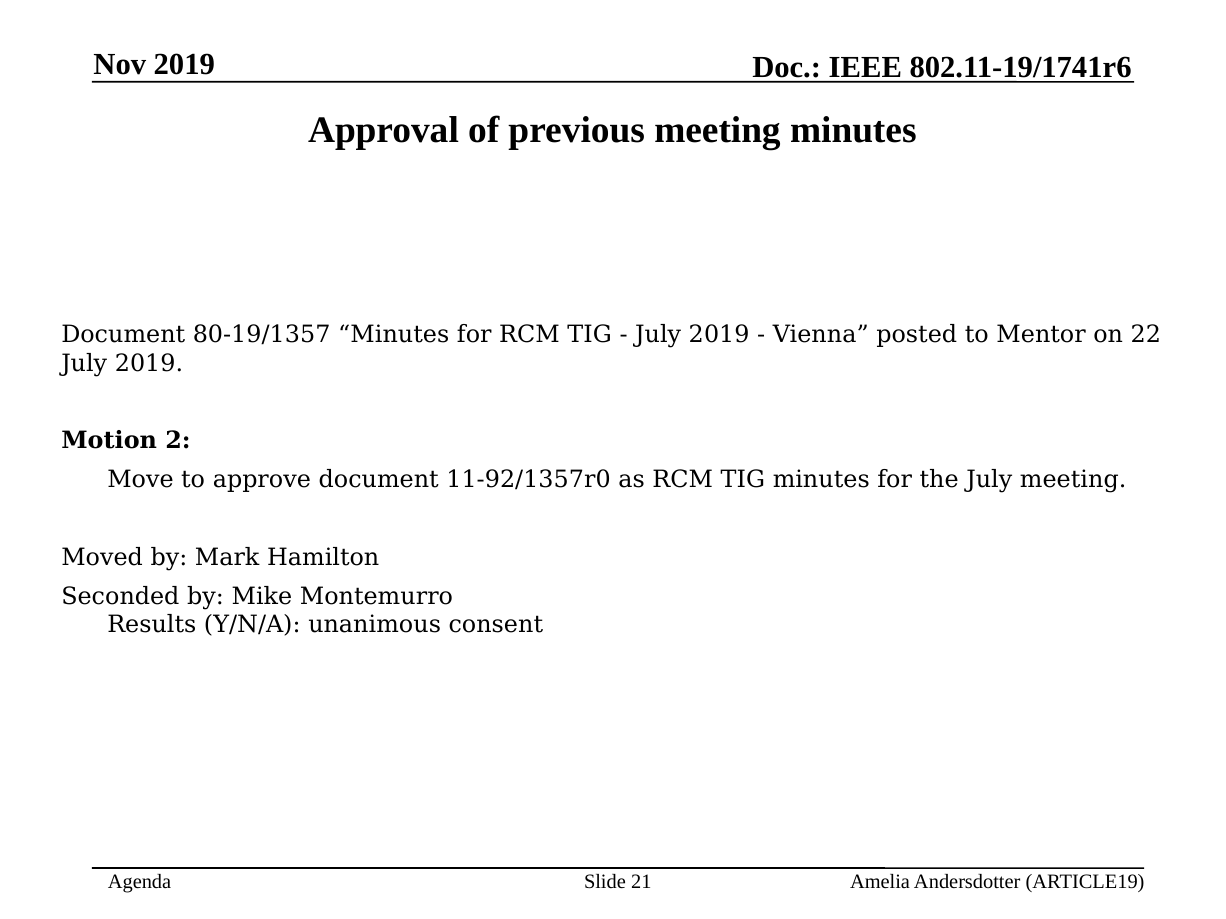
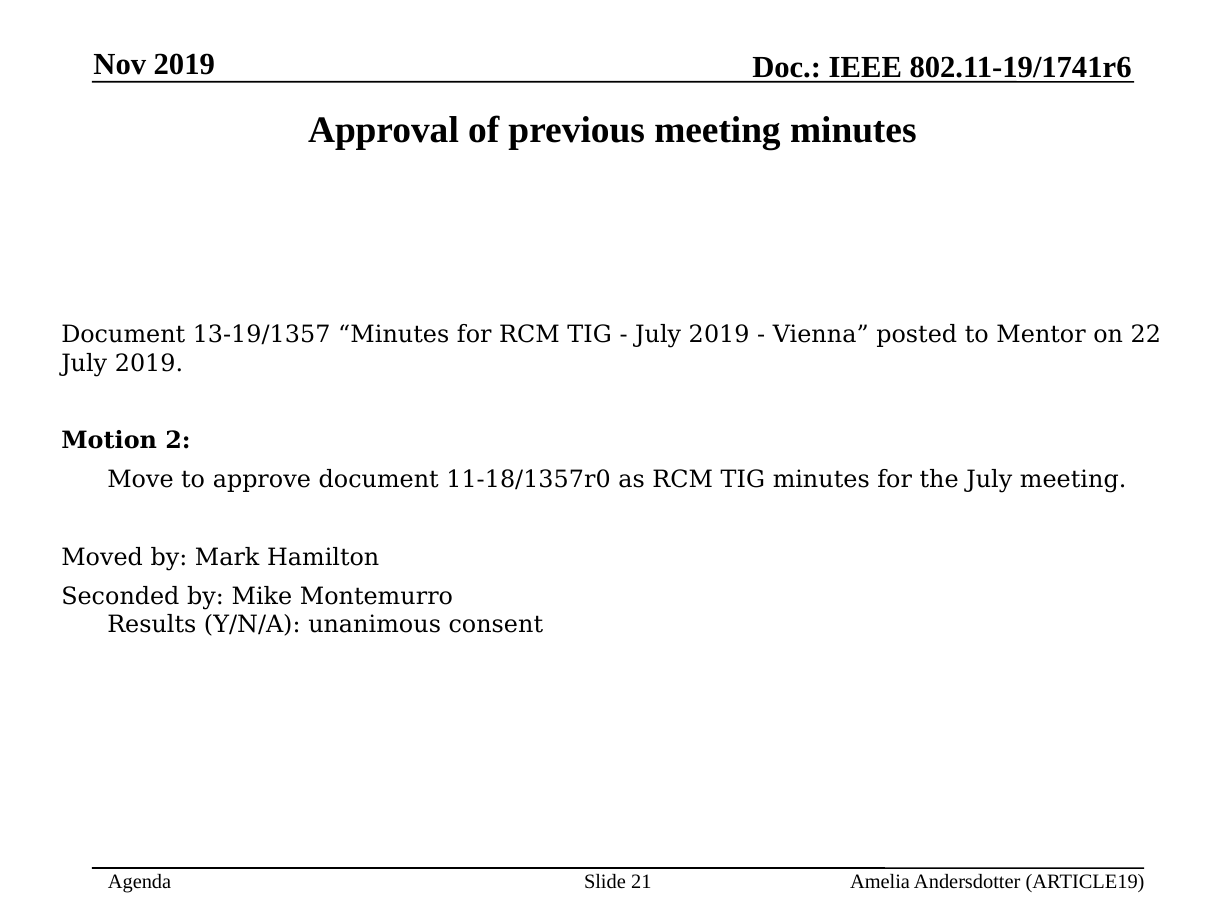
80-19/1357: 80-19/1357 -> 13-19/1357
11-92/1357r0: 11-92/1357r0 -> 11-18/1357r0
